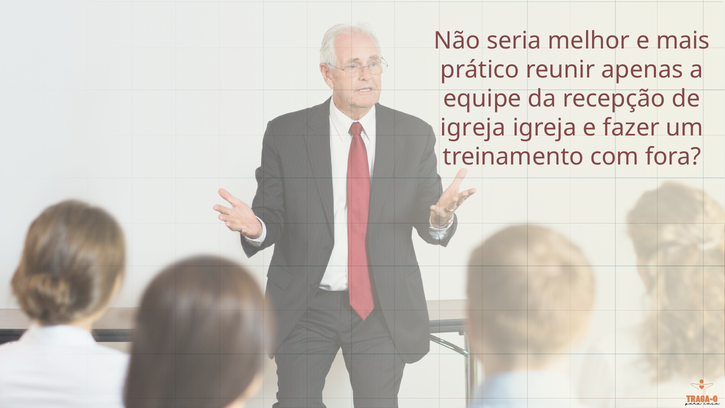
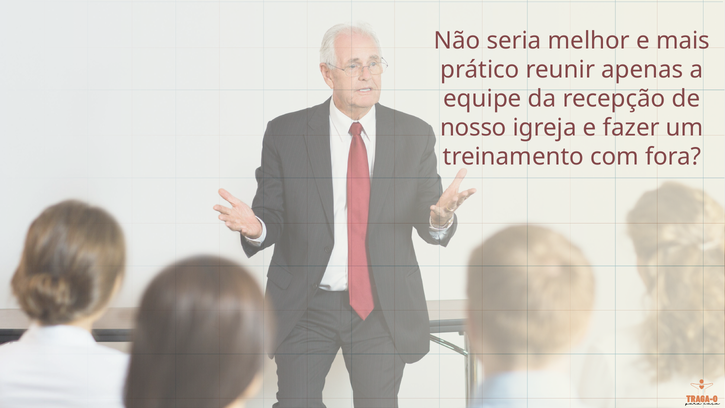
igreja at (473, 128): igreja -> nosso
